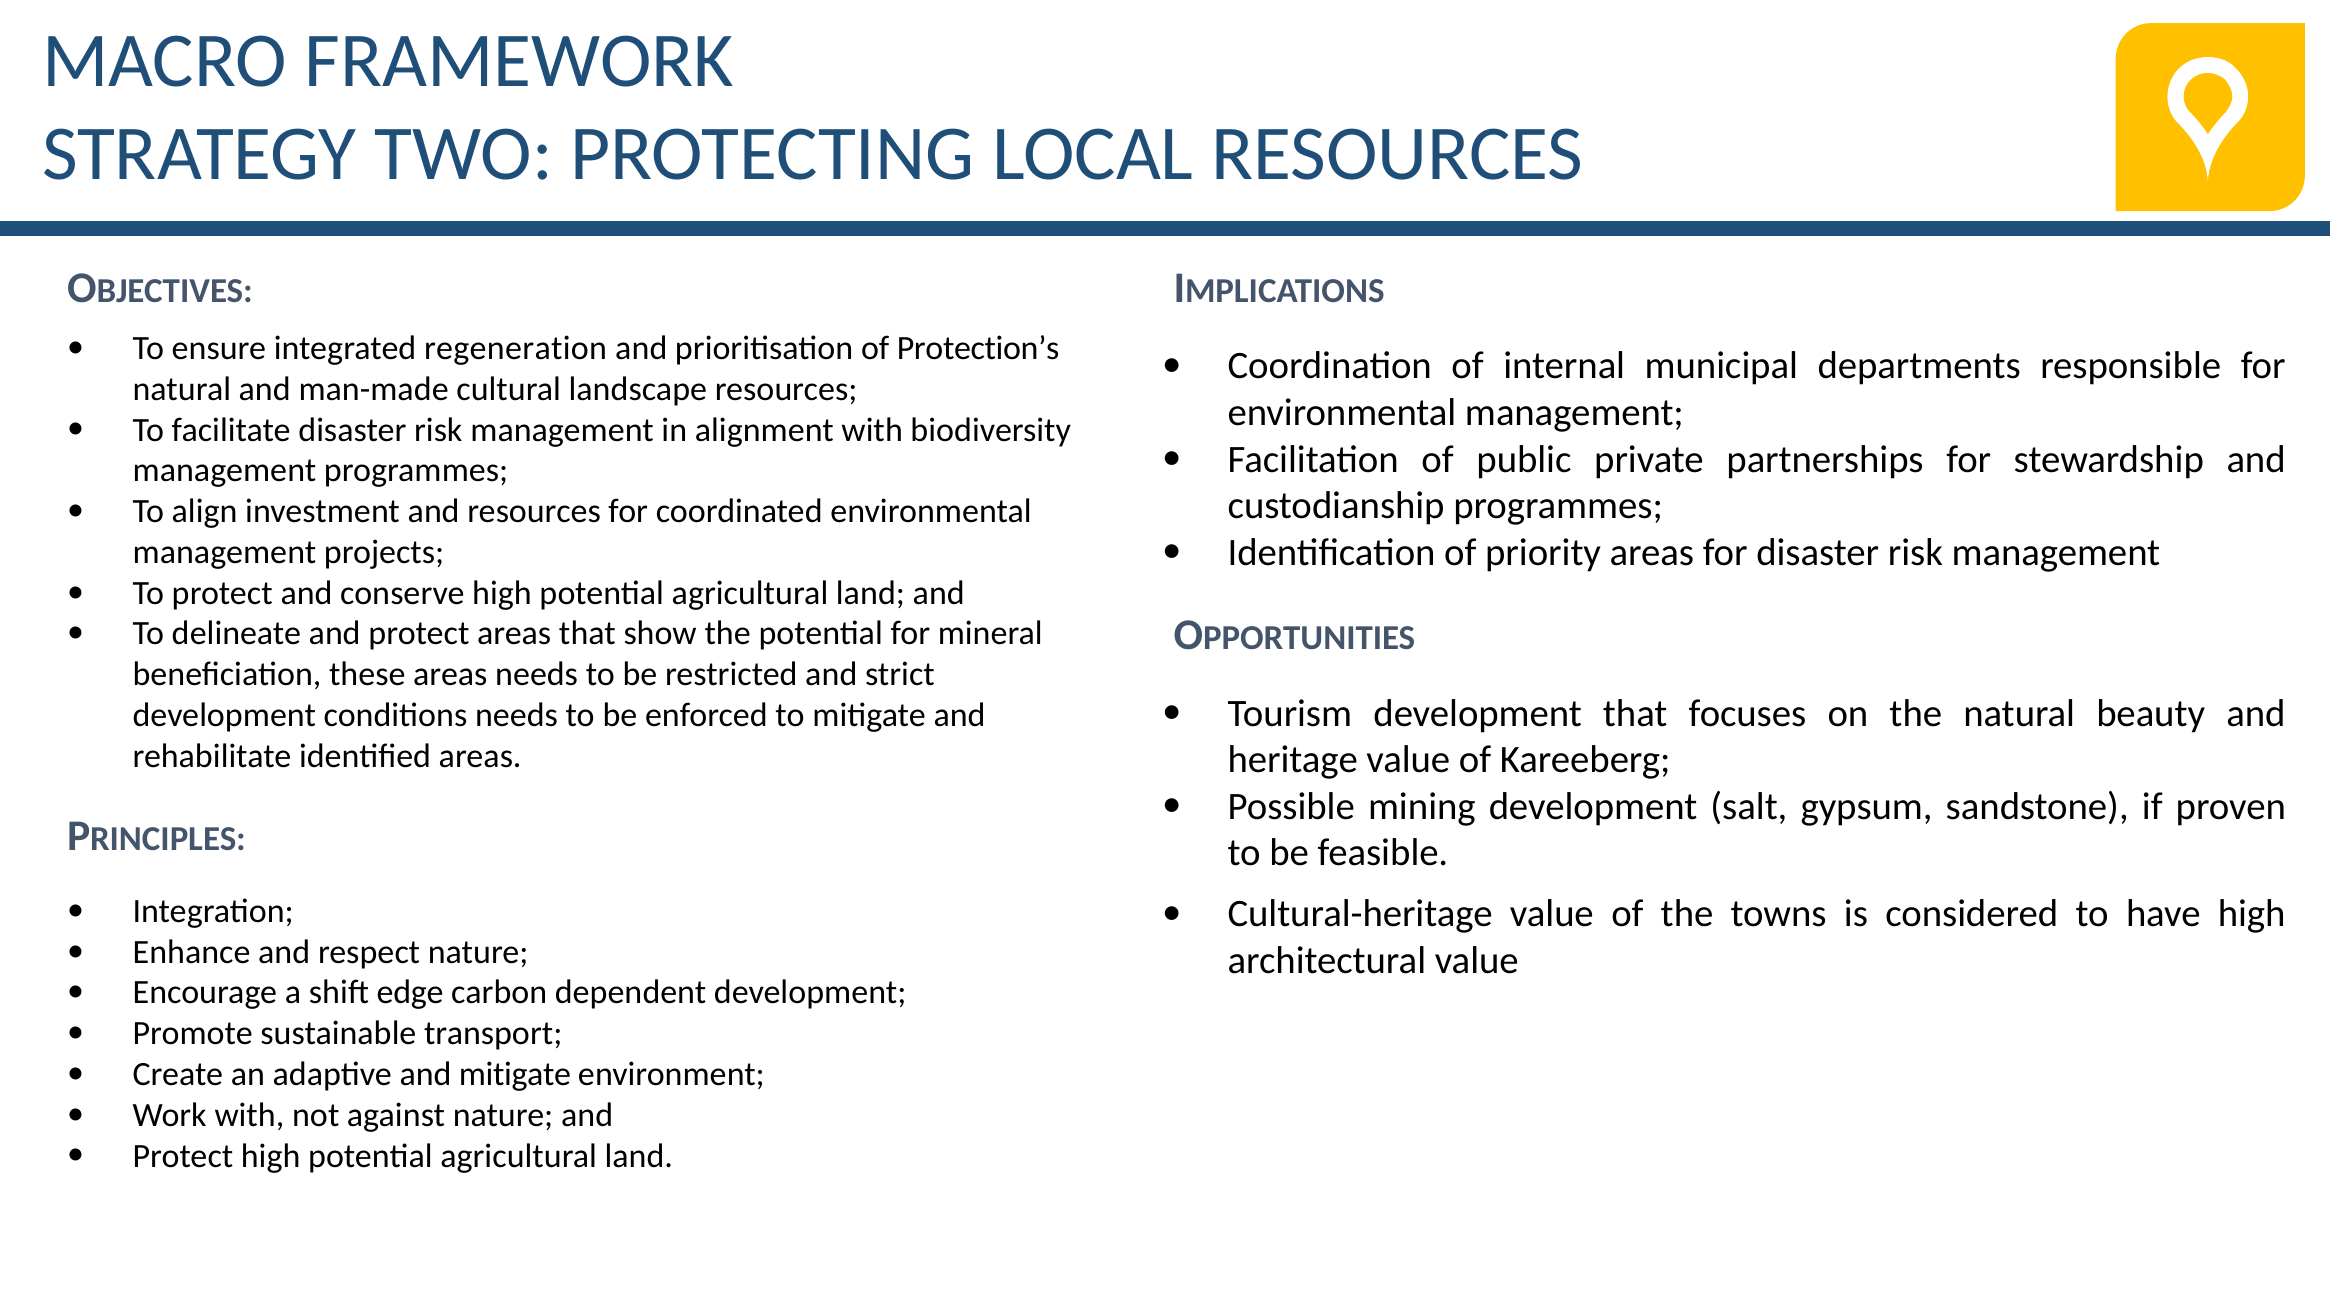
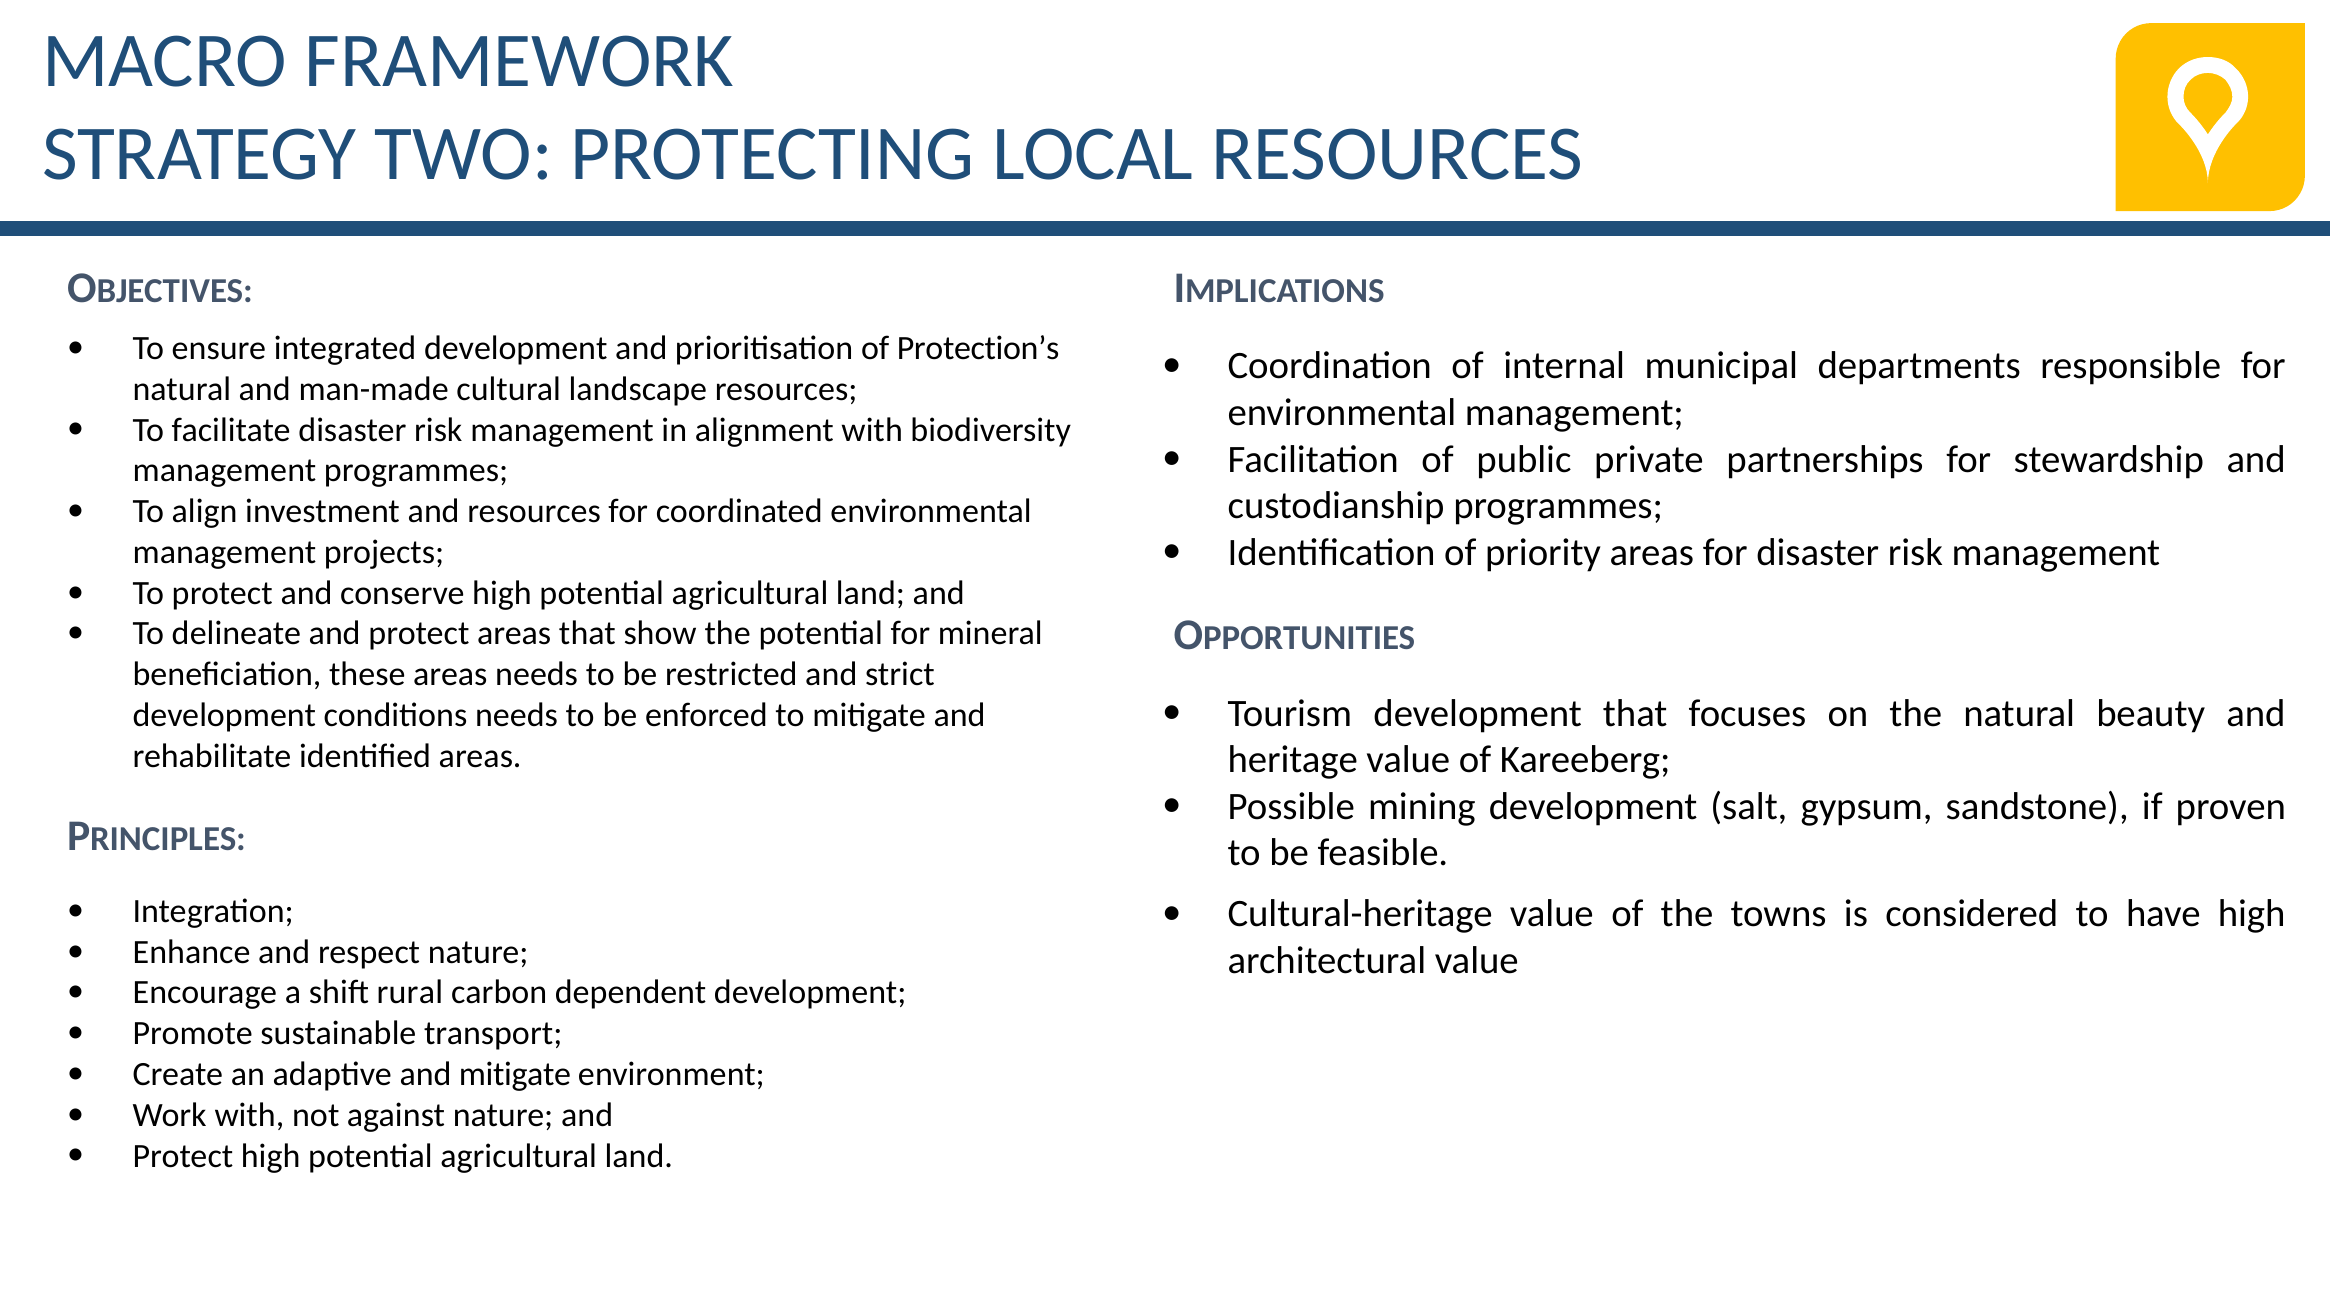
integrated regeneration: regeneration -> development
edge: edge -> rural
